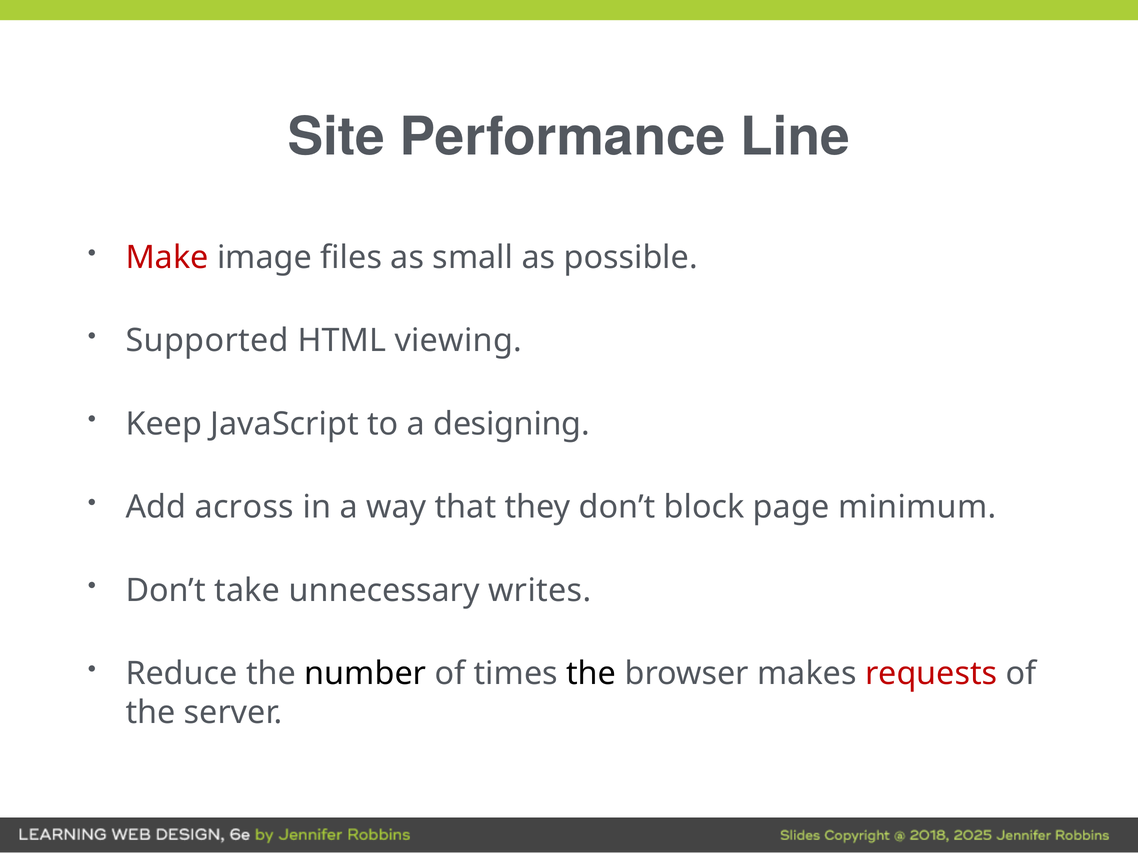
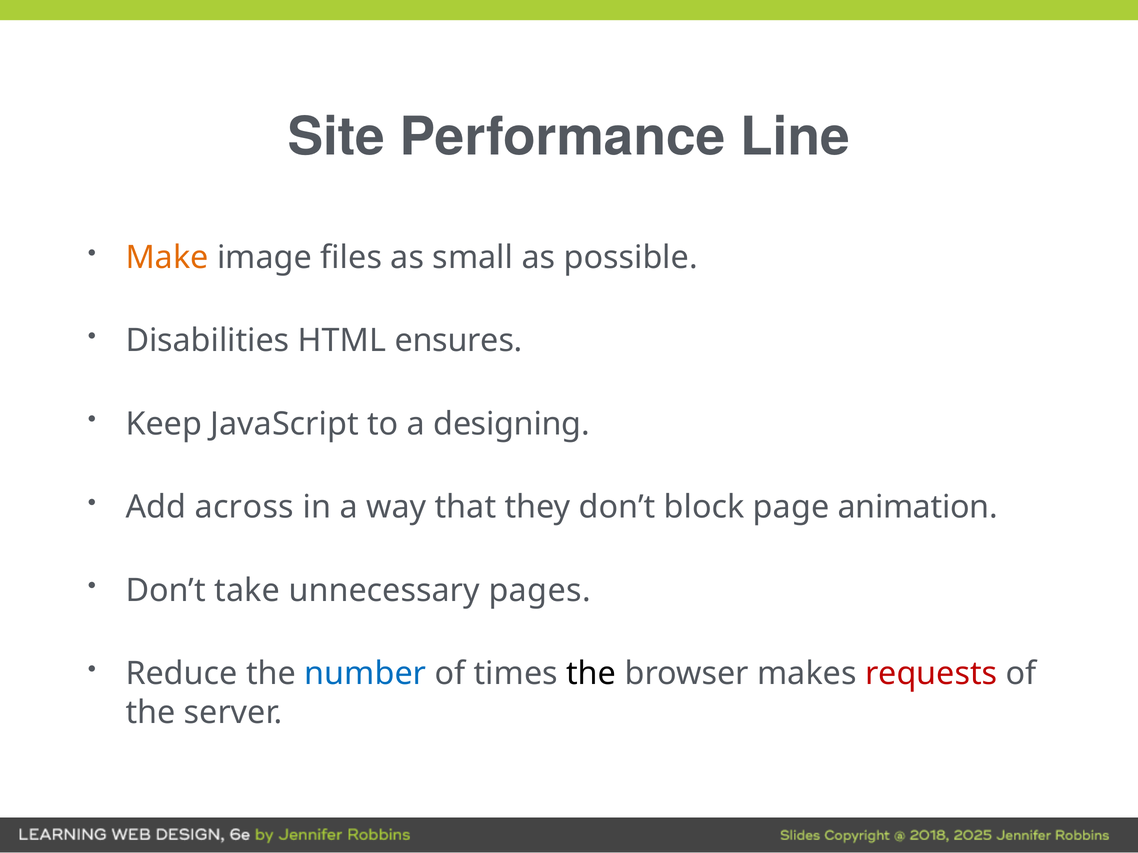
Make colour: red -> orange
Supported: Supported -> Disabilities
viewing: viewing -> ensures
minimum: minimum -> animation
writes: writes -> pages
number colour: black -> blue
